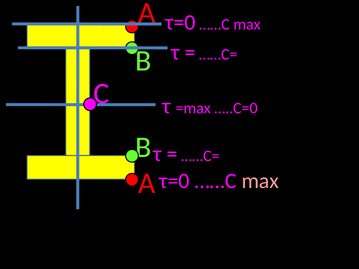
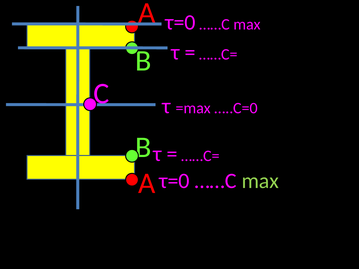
max at (260, 181) colour: pink -> light green
